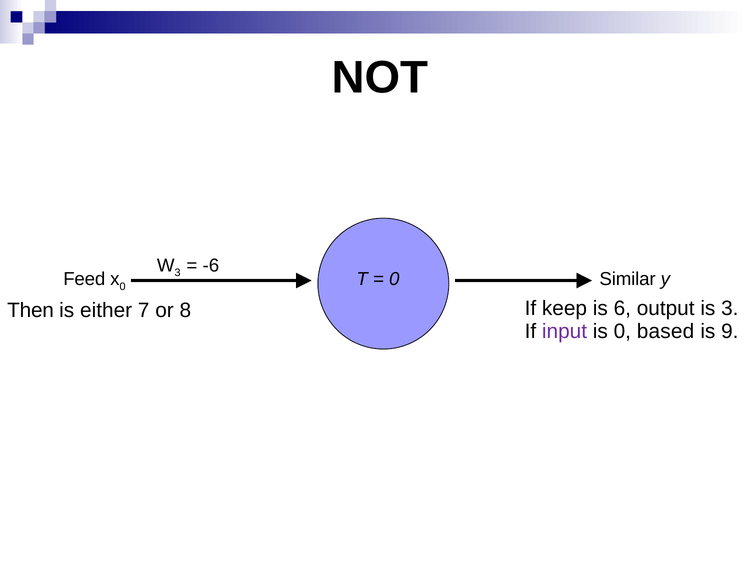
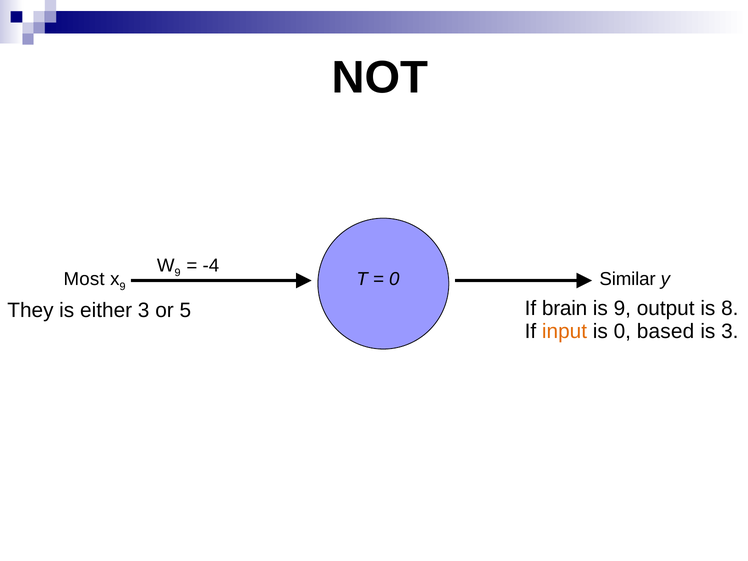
3 at (178, 273): 3 -> 9
-6: -6 -> -4
Feed: Feed -> Most
0 at (123, 286): 0 -> 9
Then: Then -> They
either 7: 7 -> 3
8: 8 -> 5
keep: keep -> brain
is 6: 6 -> 9
is 3: 3 -> 8
input colour: purple -> orange
is 9: 9 -> 3
